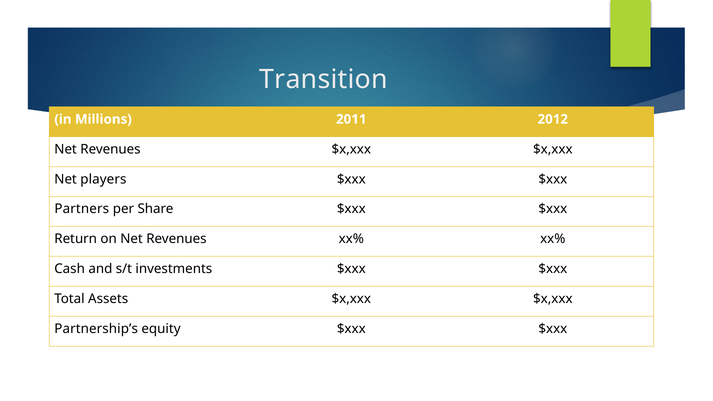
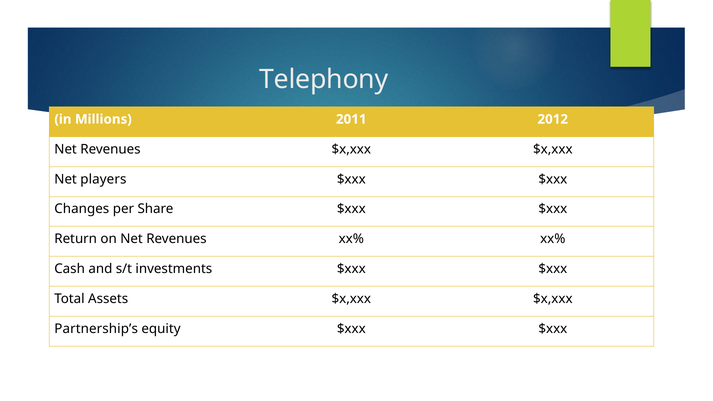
Transition: Transition -> Telephony
Partners: Partners -> Changes
